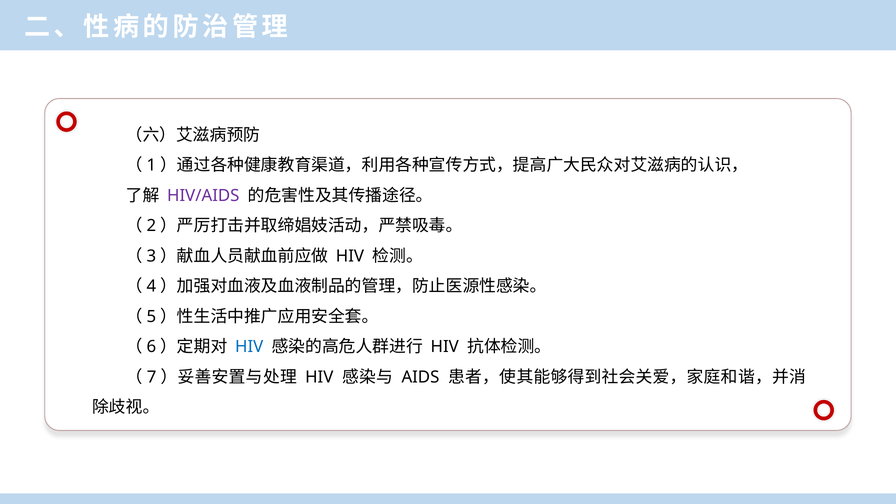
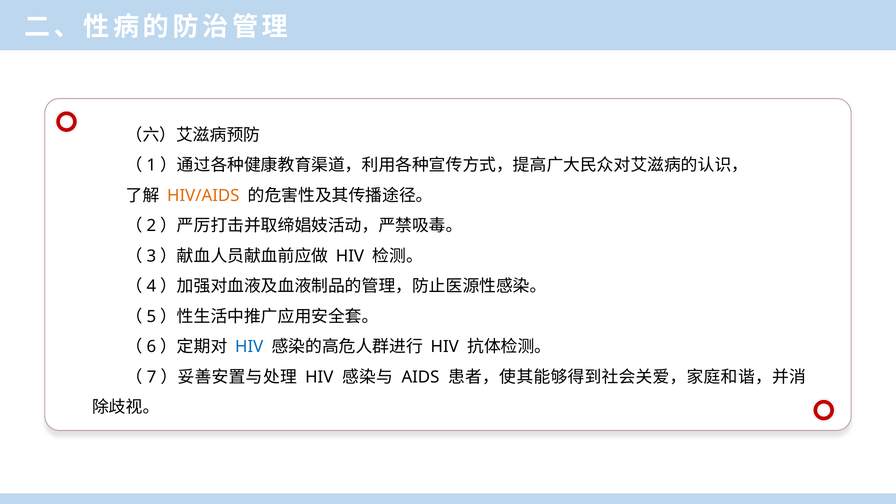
HIV/AIDS colour: purple -> orange
